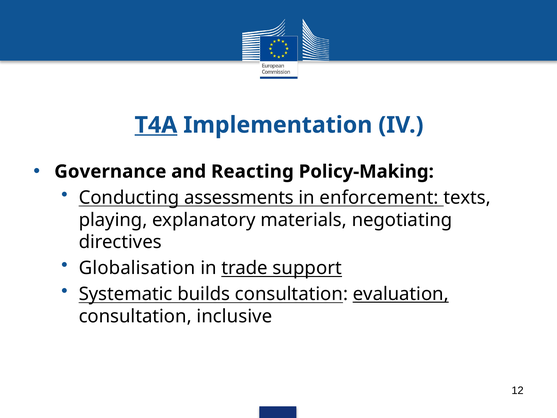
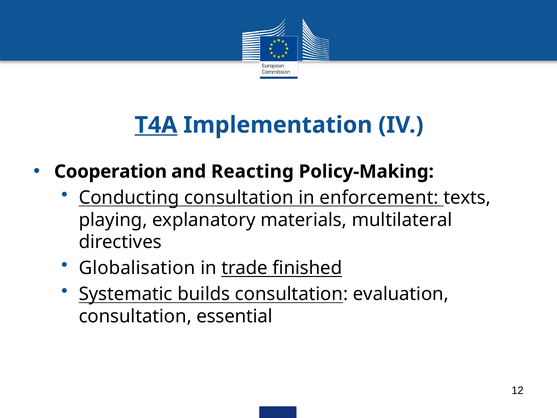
Governance: Governance -> Cooperation
Conducting assessments: assessments -> consultation
negotiating: negotiating -> multilateral
support: support -> finished
evaluation underline: present -> none
inclusive: inclusive -> essential
